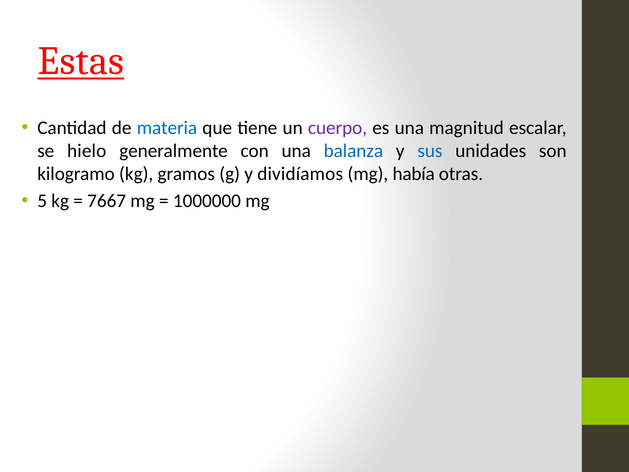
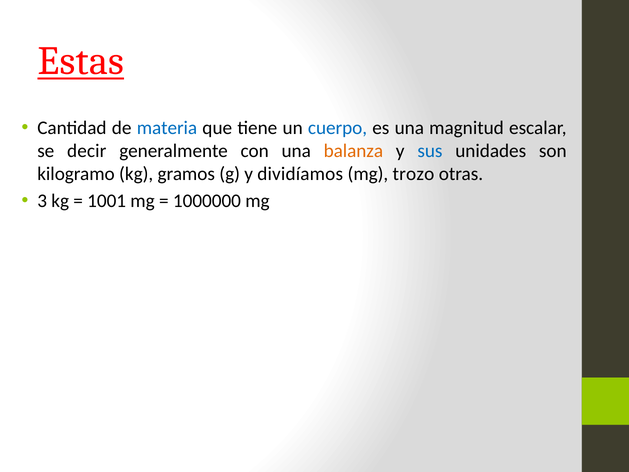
cuerpo colour: purple -> blue
hielo: hielo -> decir
balanza colour: blue -> orange
había: había -> trozo
5: 5 -> 3
7667: 7667 -> 1001
